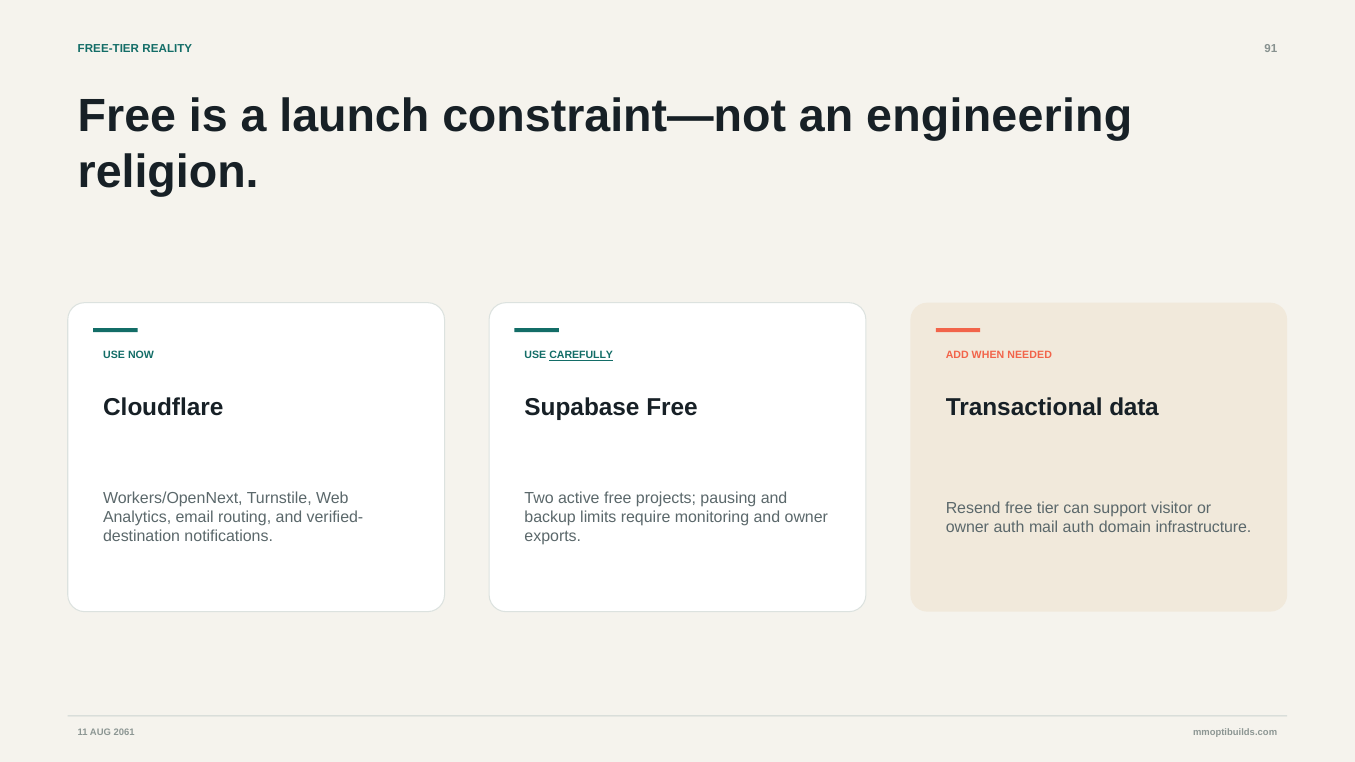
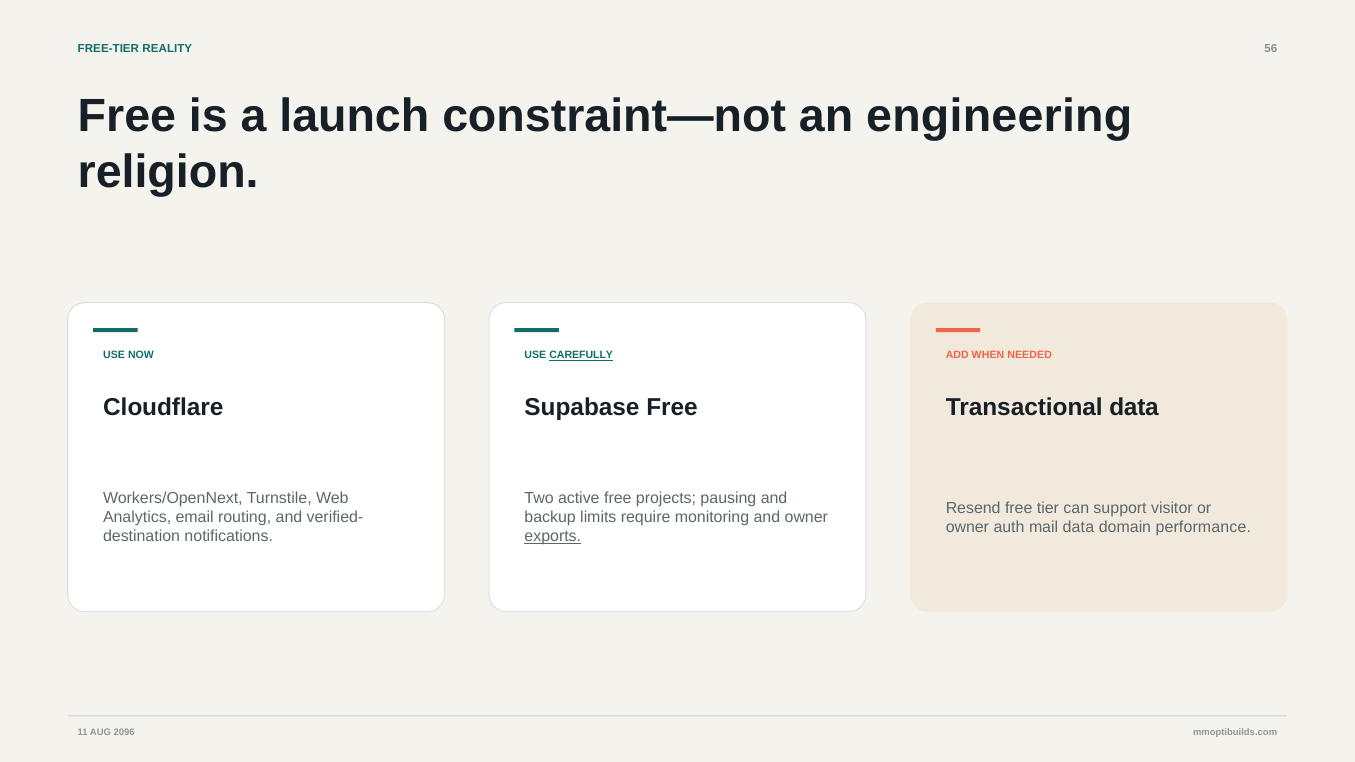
91: 91 -> 56
mail auth: auth -> data
infrastructure: infrastructure -> performance
exports underline: none -> present
2061: 2061 -> 2096
